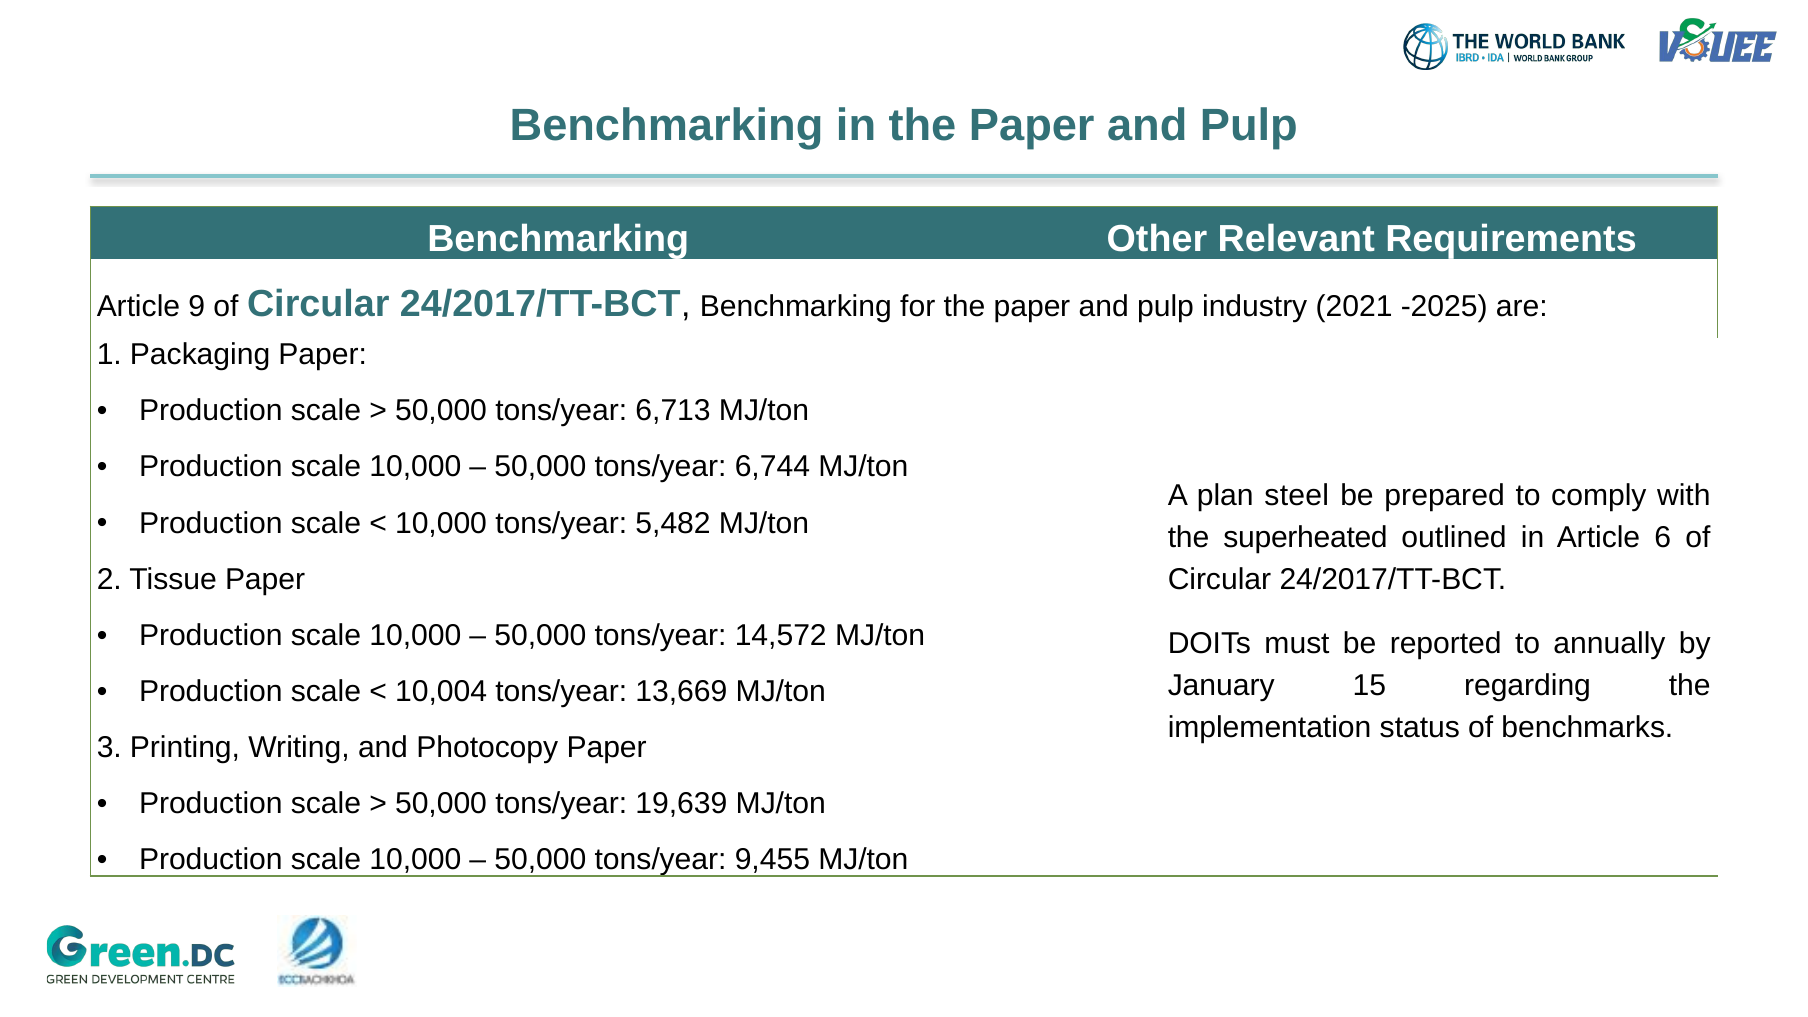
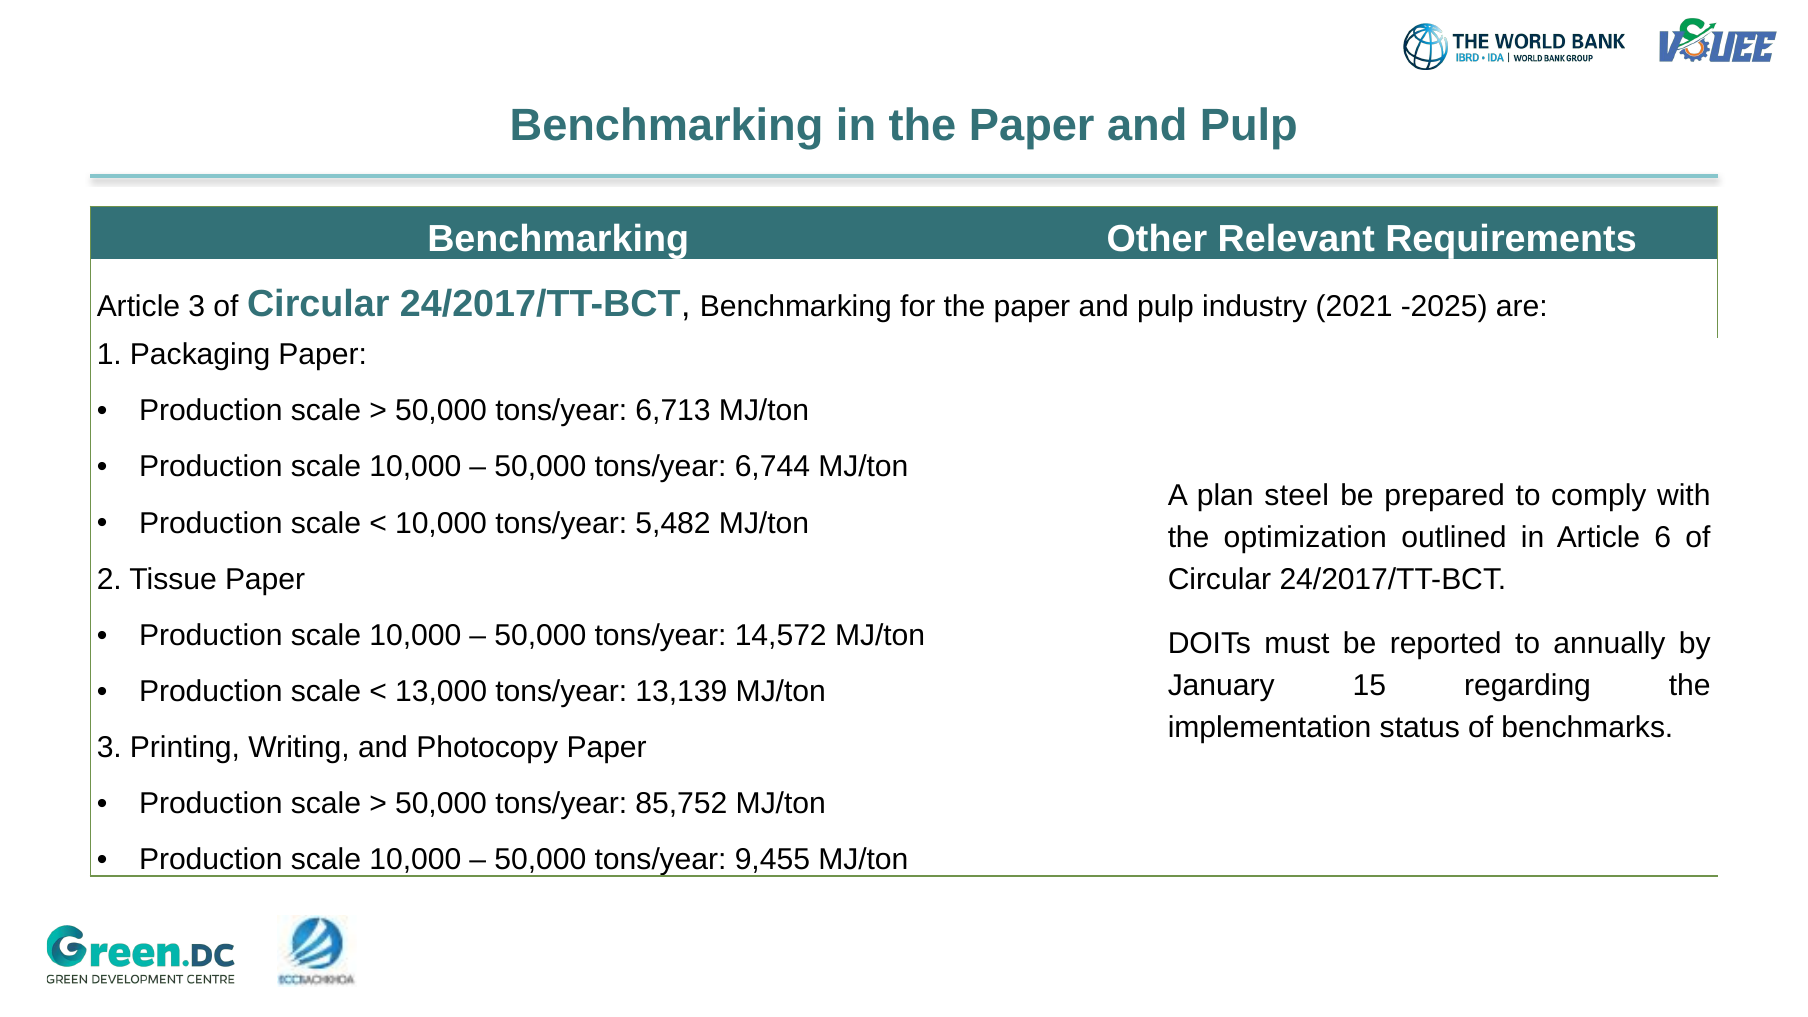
Article 9: 9 -> 3
superheated: superheated -> optimization
10,004: 10,004 -> 13,000
13,669: 13,669 -> 13,139
19,639: 19,639 -> 85,752
